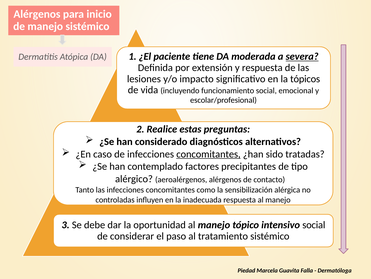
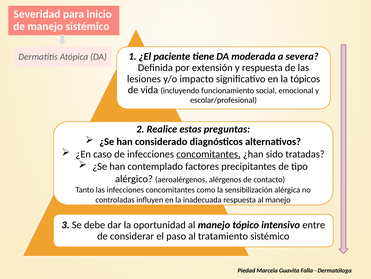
Alérgenos at (37, 14): Alérgenos -> Severidad
severa underline: present -> none
intensivo social: social -> entre
